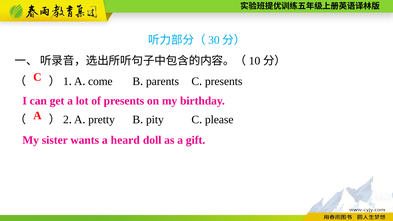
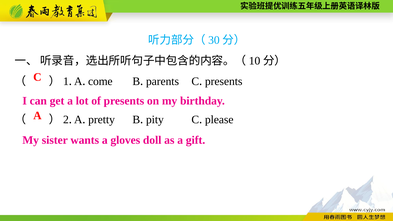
heard: heard -> gloves
